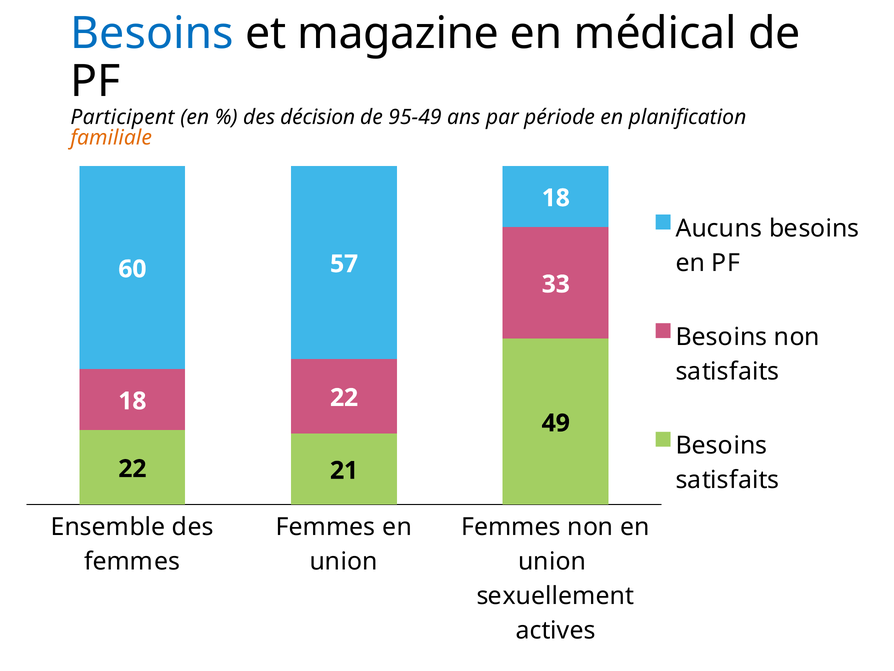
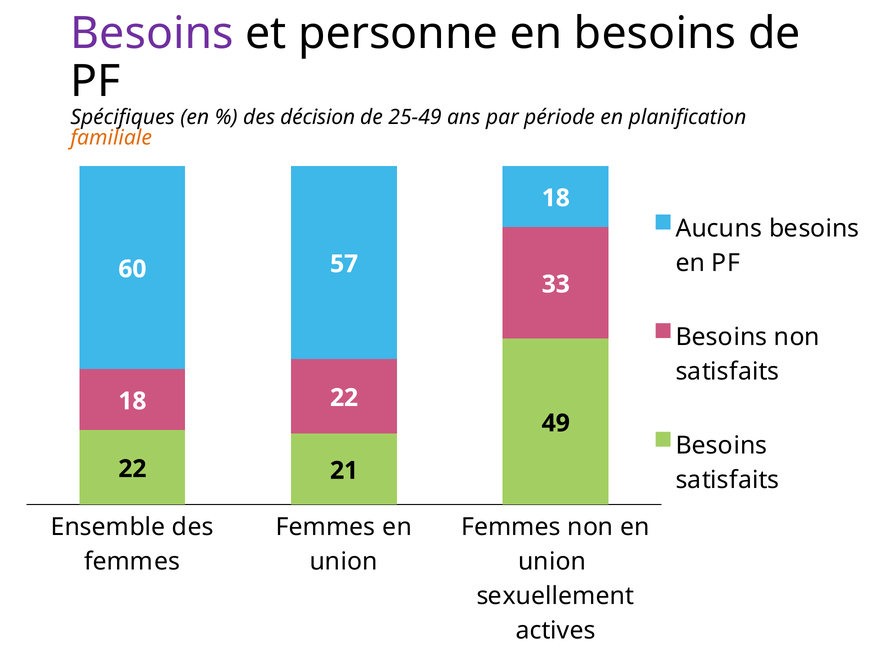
Besoins at (152, 33) colour: blue -> purple
magazine: magazine -> personne
en médical: médical -> besoins
Participent: Participent -> Spécifiques
95-49: 95-49 -> 25-49
